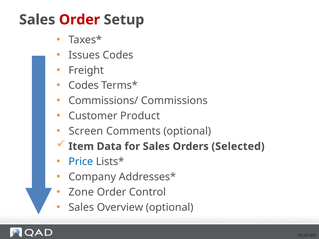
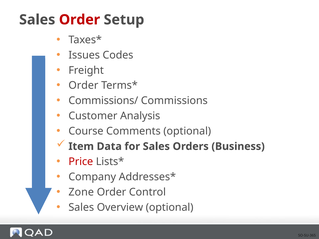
Codes at (84, 86): Codes -> Order
Product: Product -> Analysis
Screen: Screen -> Course
Selected: Selected -> Business
Price colour: blue -> red
